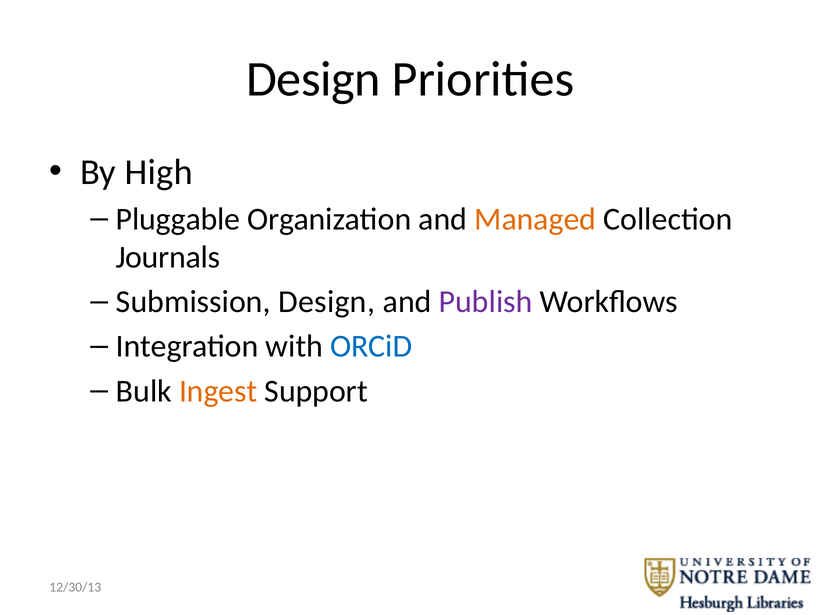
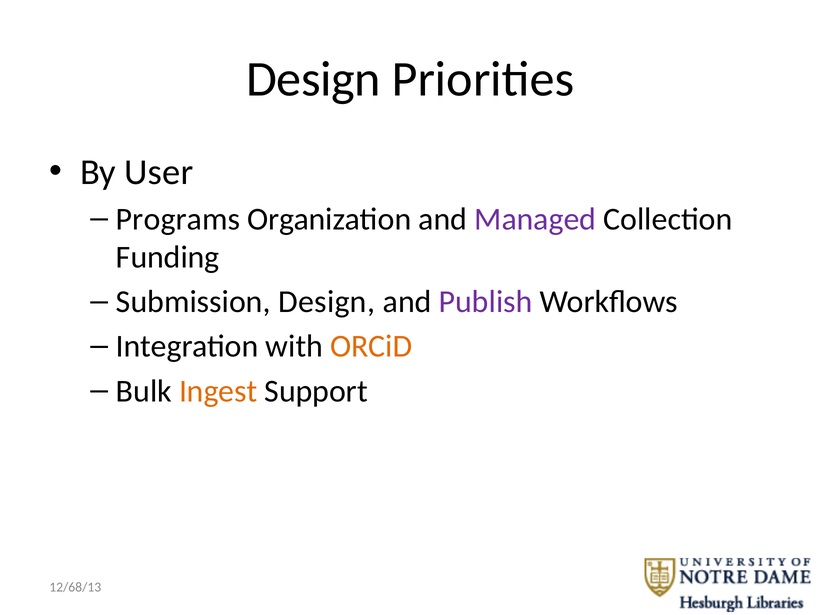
High: High -> User
Pluggable: Pluggable -> Programs
Managed colour: orange -> purple
Journals: Journals -> Funding
ORCiD colour: blue -> orange
12/30/13: 12/30/13 -> 12/68/13
